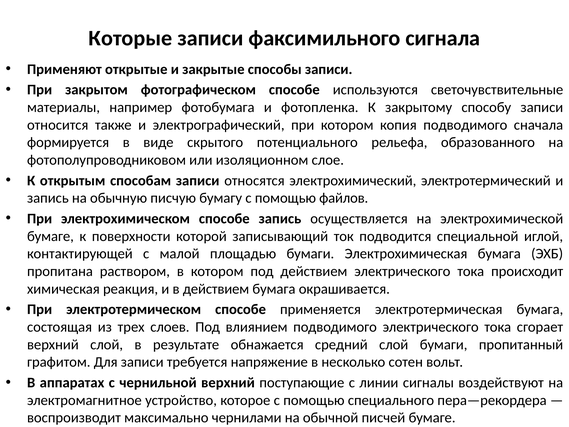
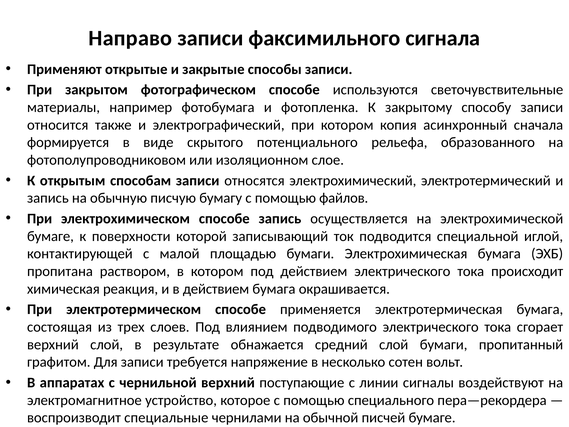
Которые: Которые -> Направо
копия подводимого: подводимого -> асинхронный
максимально: максимально -> специальные
